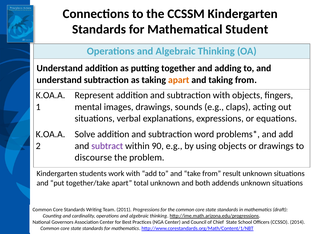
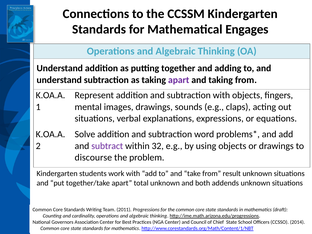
Student: Student -> Engages
apart at (179, 80) colour: orange -> purple
90: 90 -> 32
